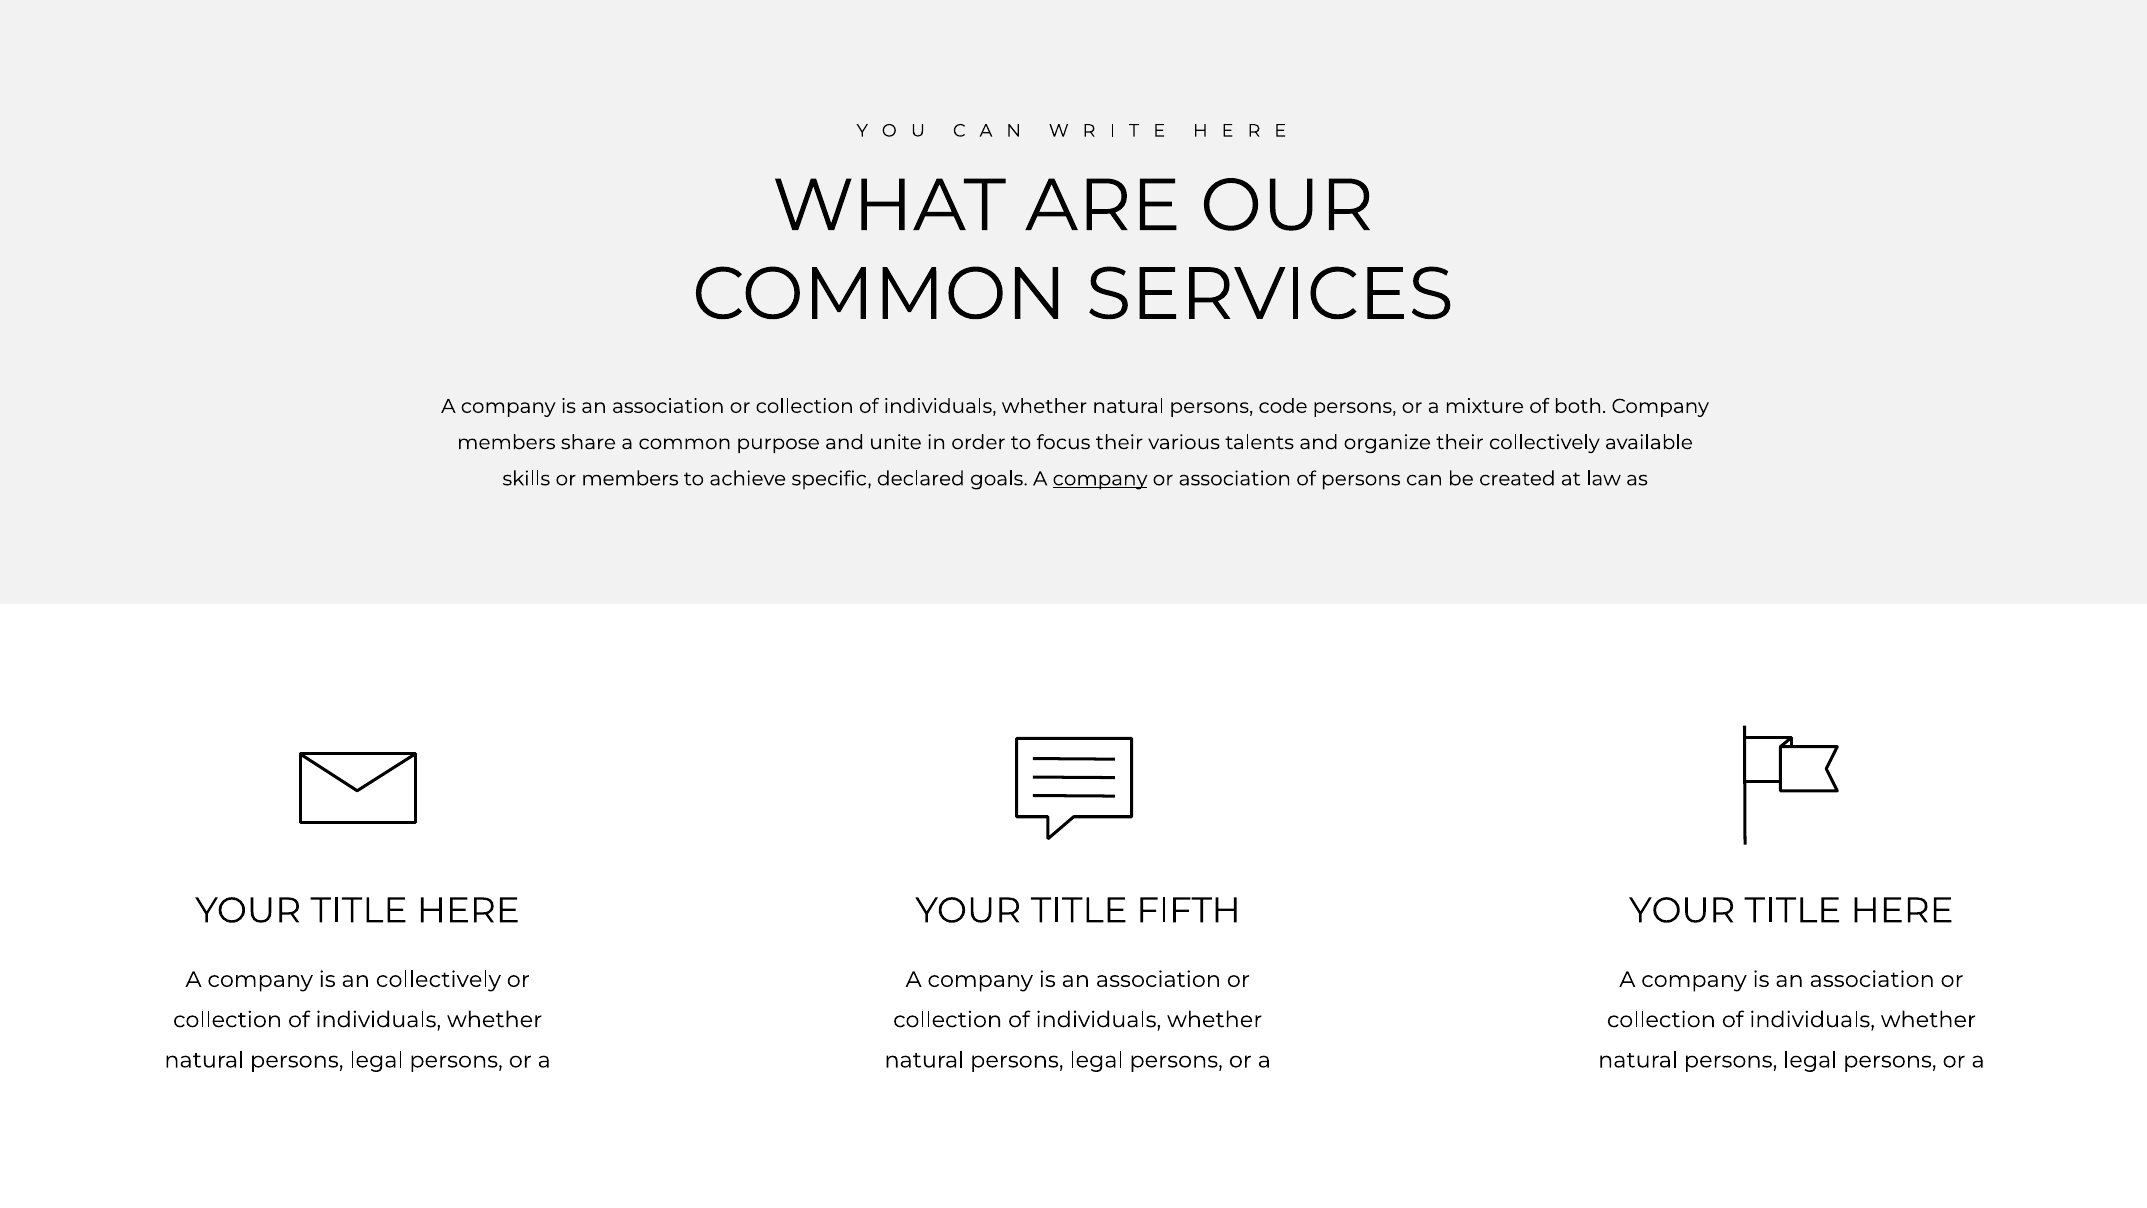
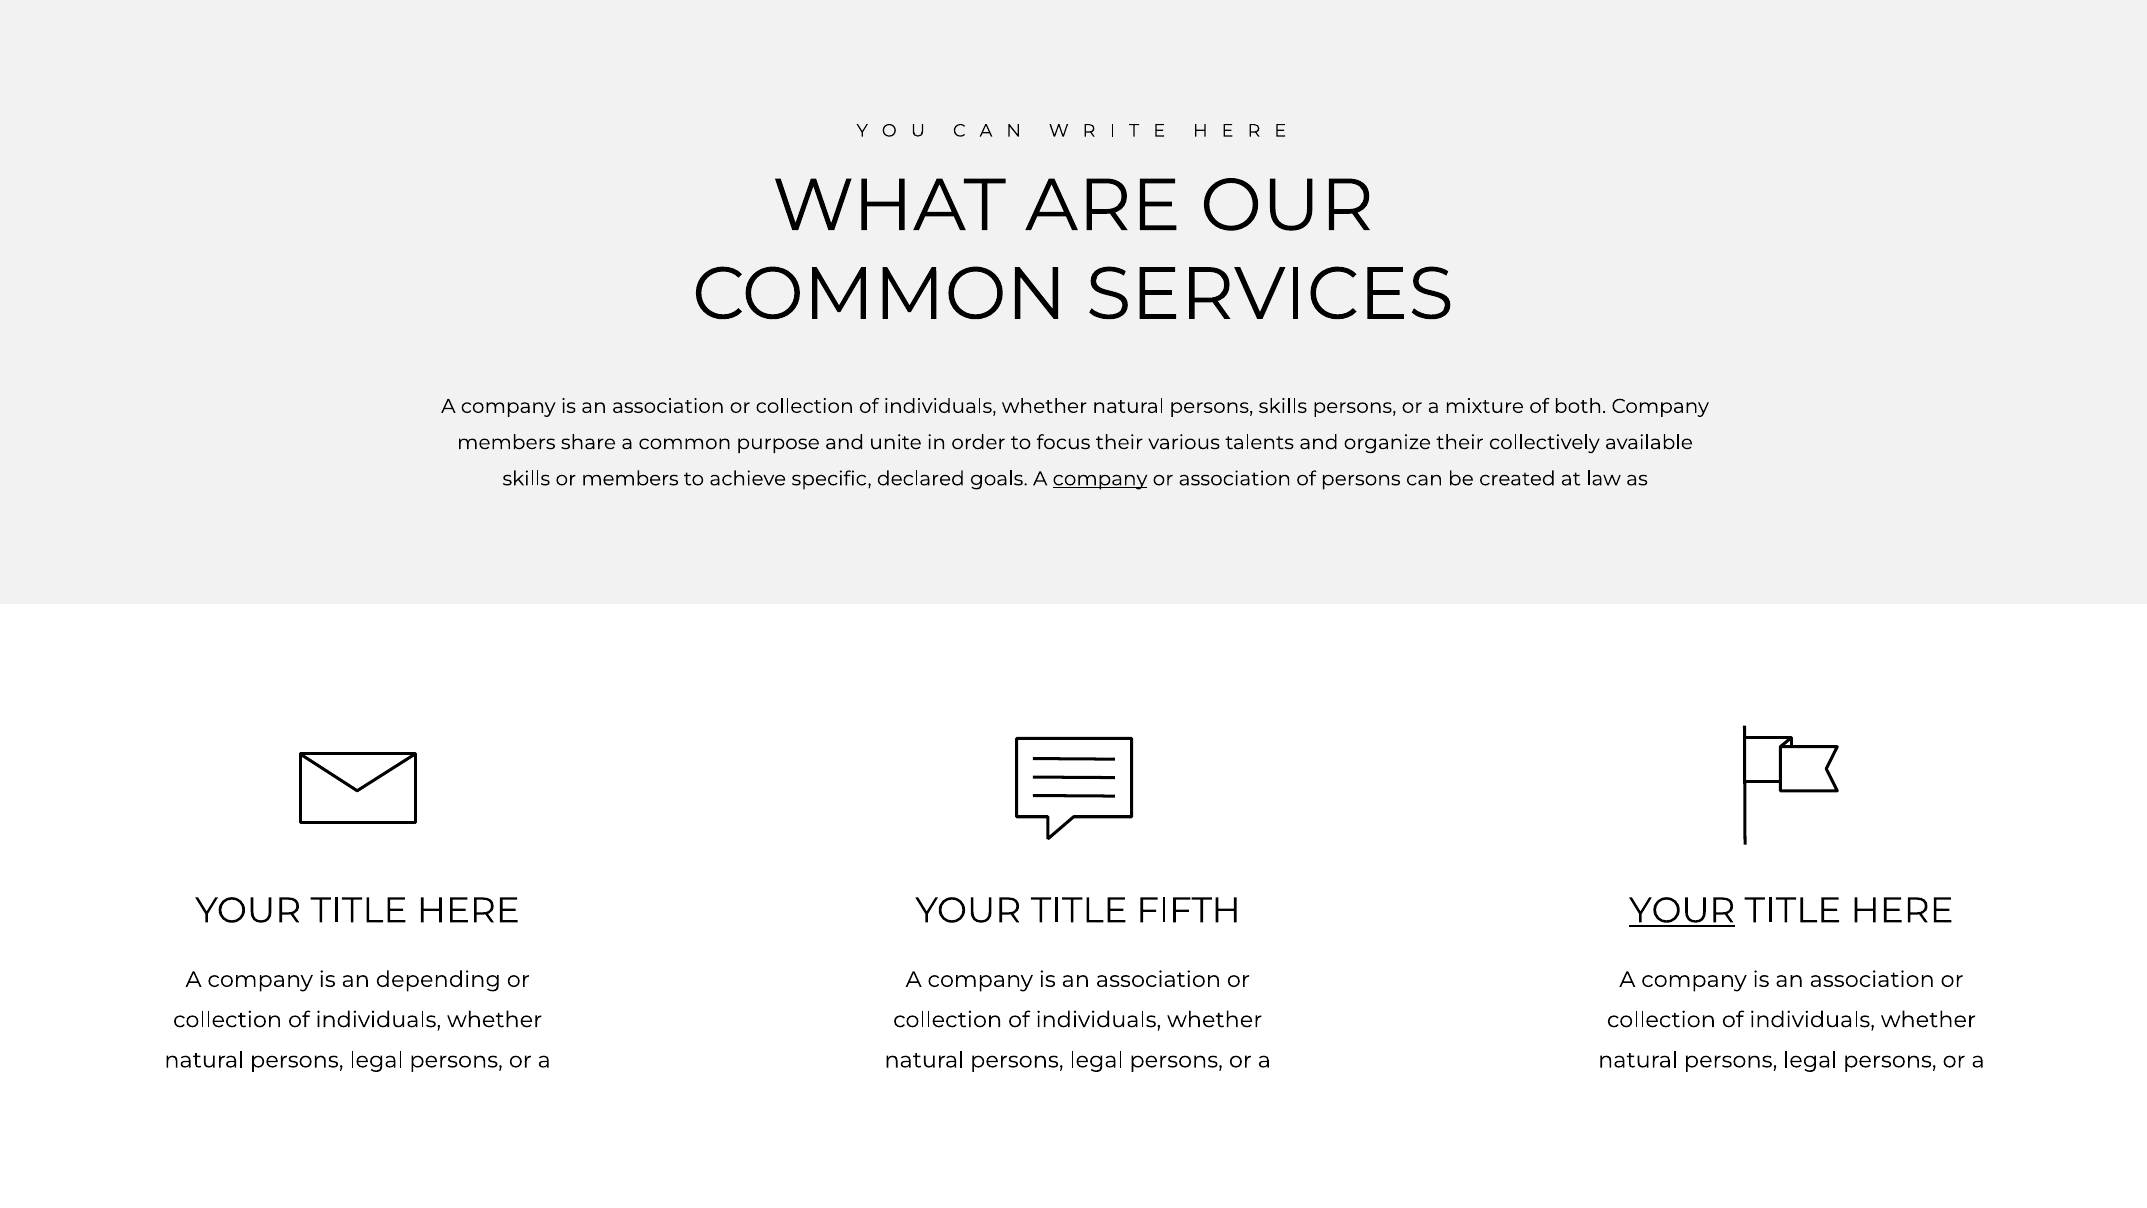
persons code: code -> skills
YOUR at (1682, 911) underline: none -> present
an collectively: collectively -> depending
